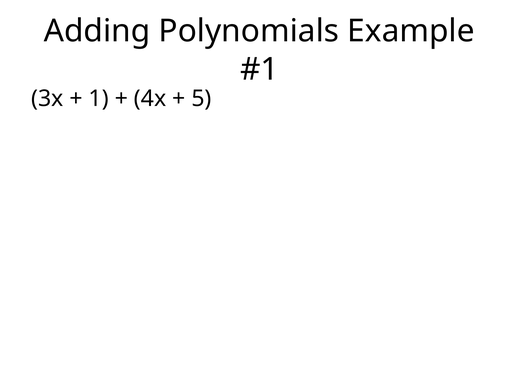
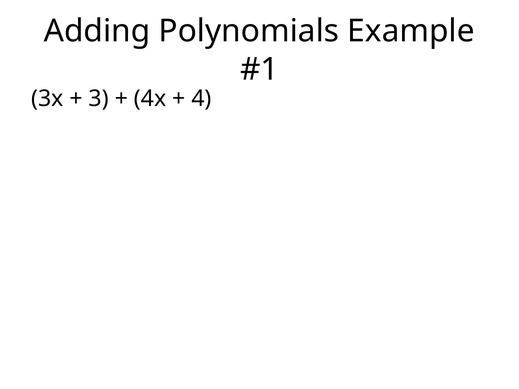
1: 1 -> 3
5: 5 -> 4
